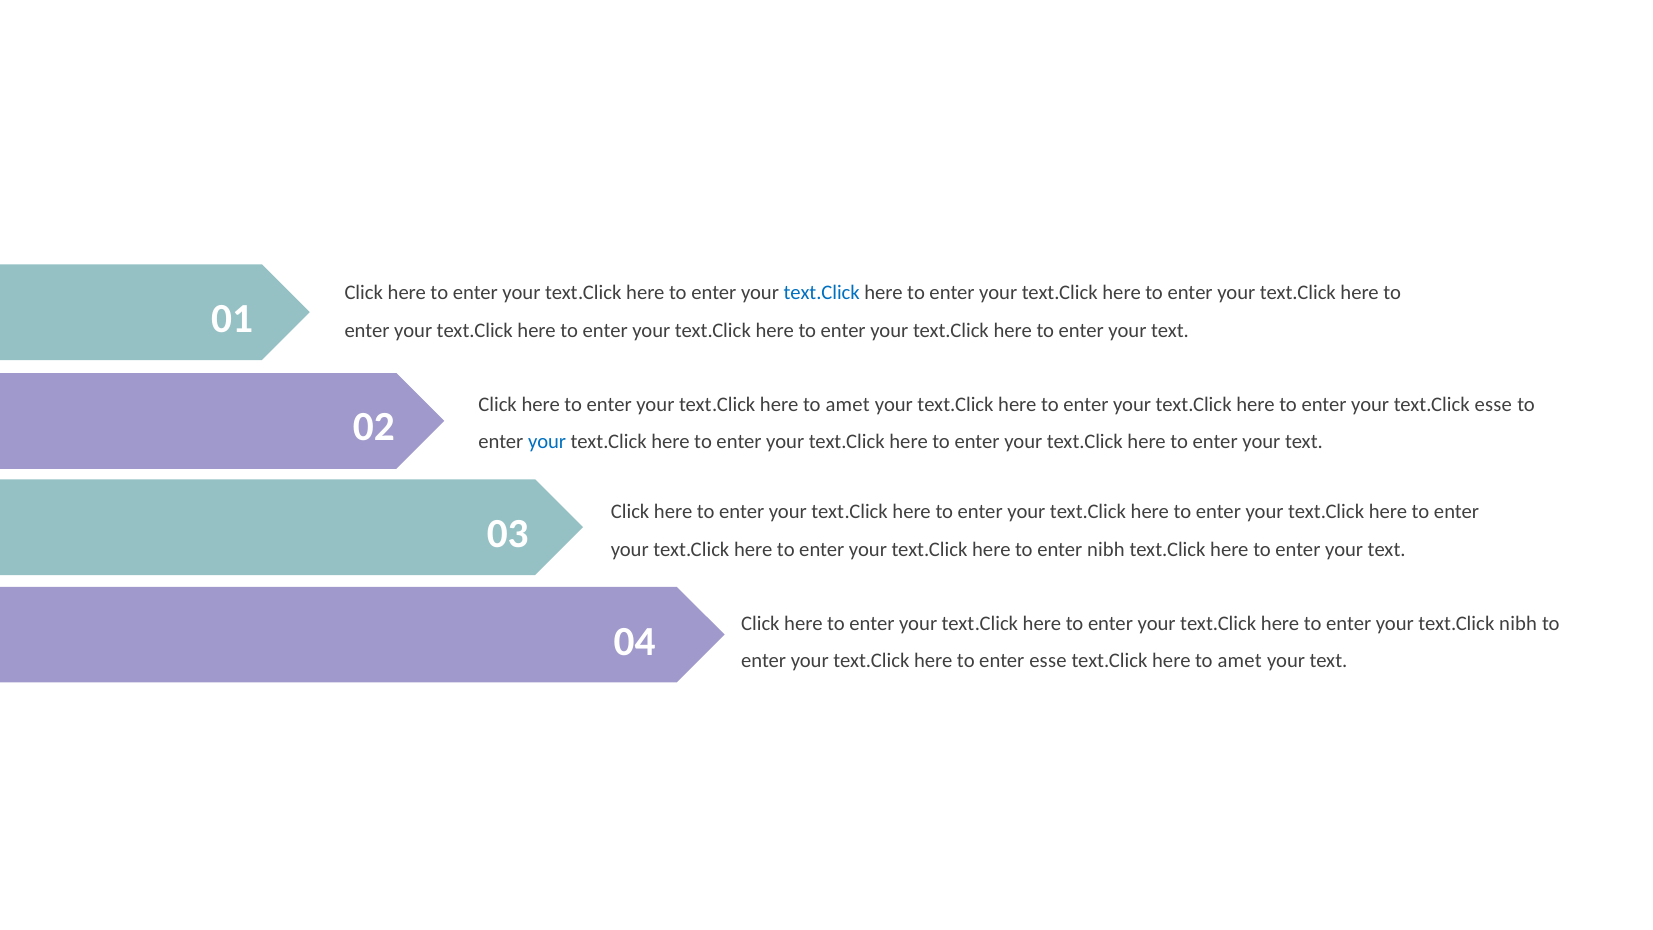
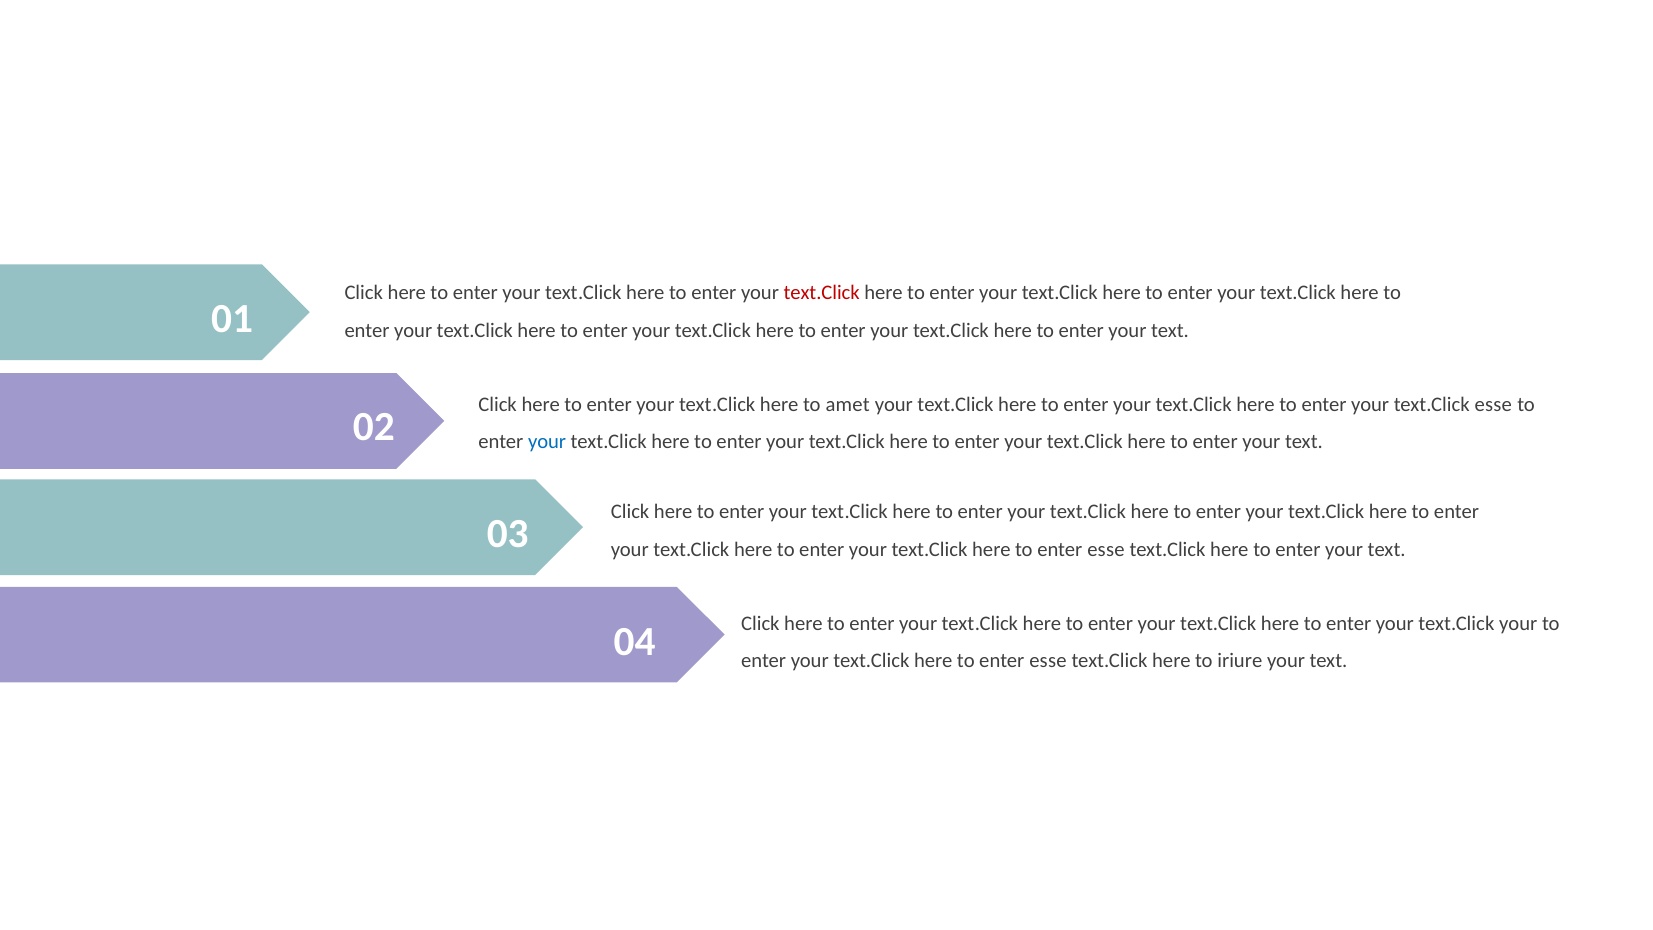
text.Click at (822, 293) colour: blue -> red
nibh at (1106, 549): nibh -> esse
text.Click nibh: nibh -> your
amet at (1240, 660): amet -> iriure
